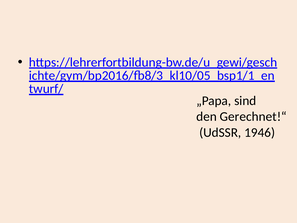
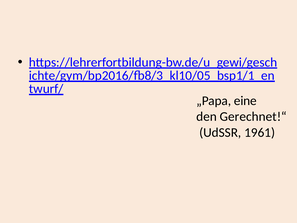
sind: sind -> eine
1946: 1946 -> 1961
